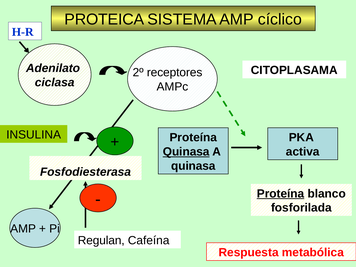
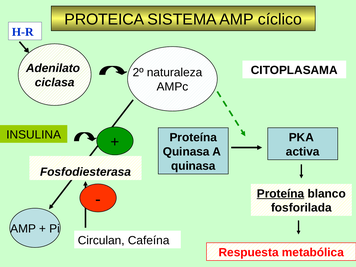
receptores: receptores -> naturaleza
Quinasa at (186, 152) underline: present -> none
Regulan: Regulan -> Circulan
